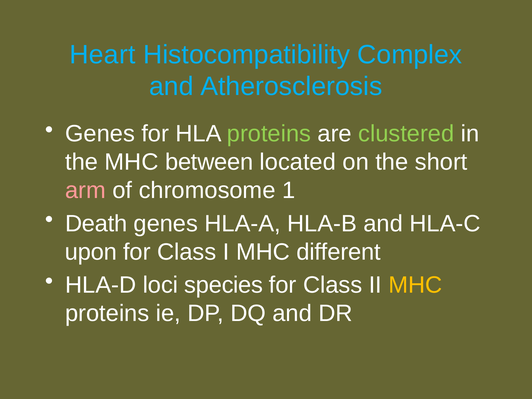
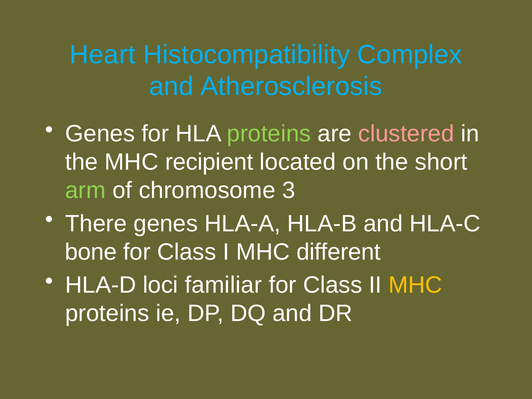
clustered colour: light green -> pink
between: between -> recipient
arm colour: pink -> light green
1: 1 -> 3
Death: Death -> There
upon: upon -> bone
species: species -> familiar
